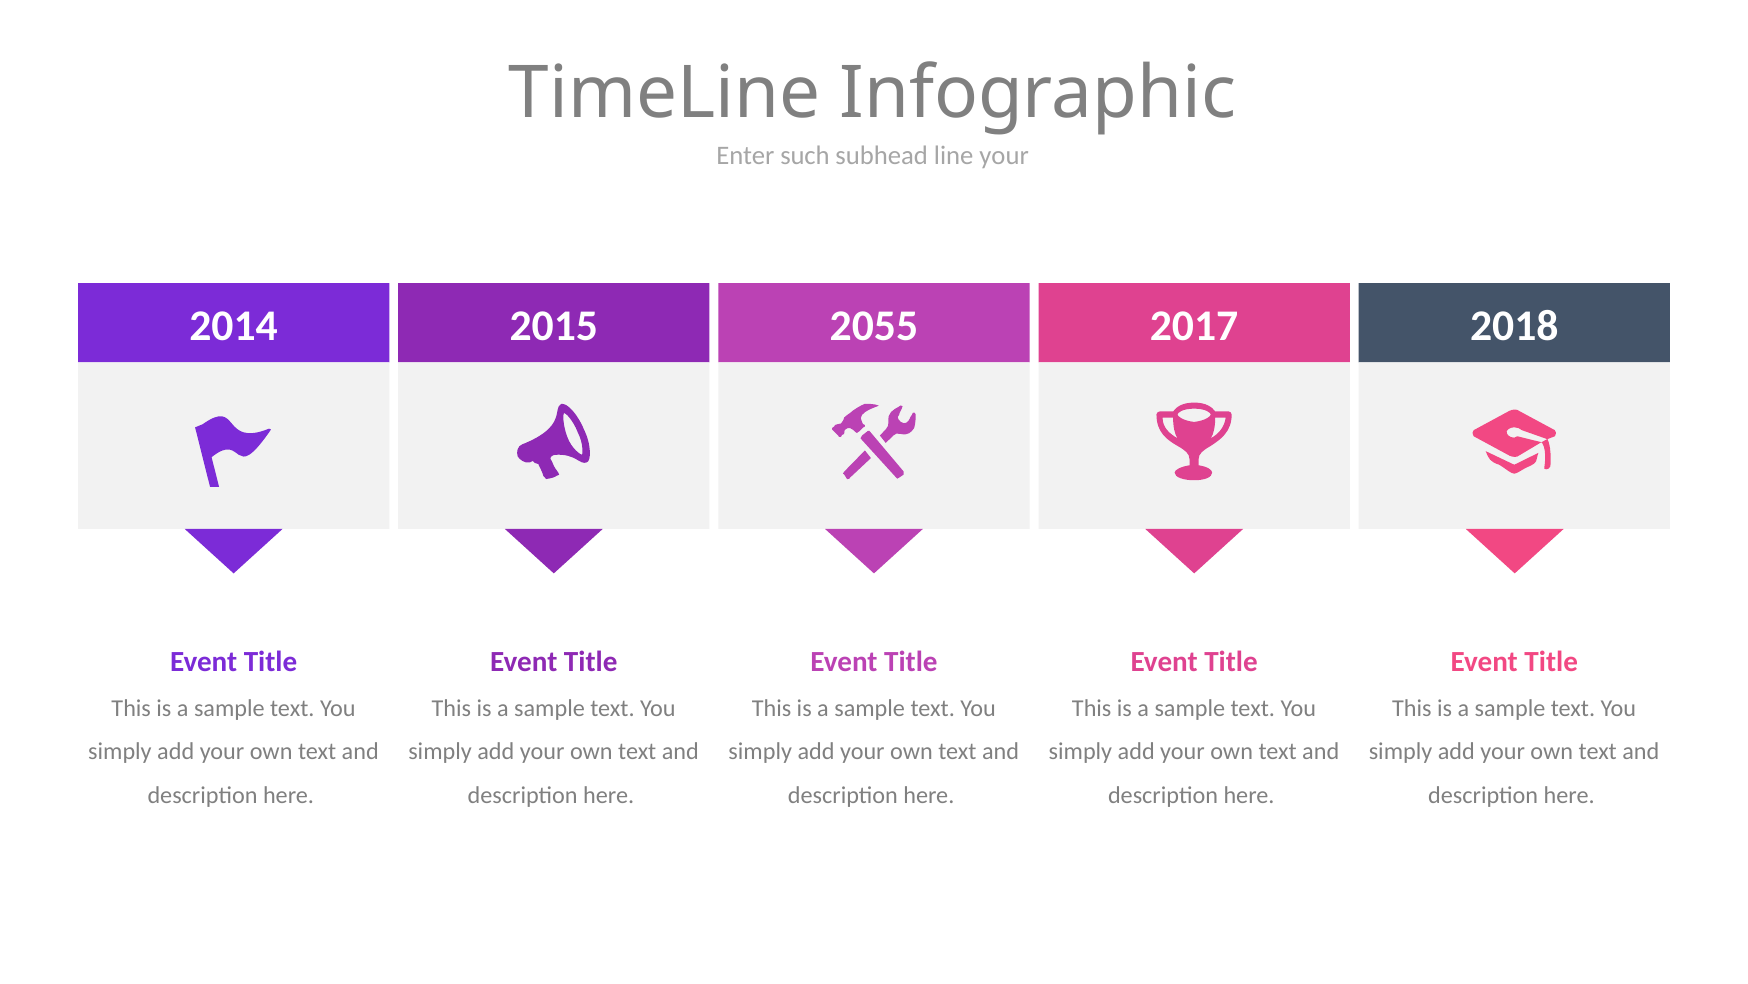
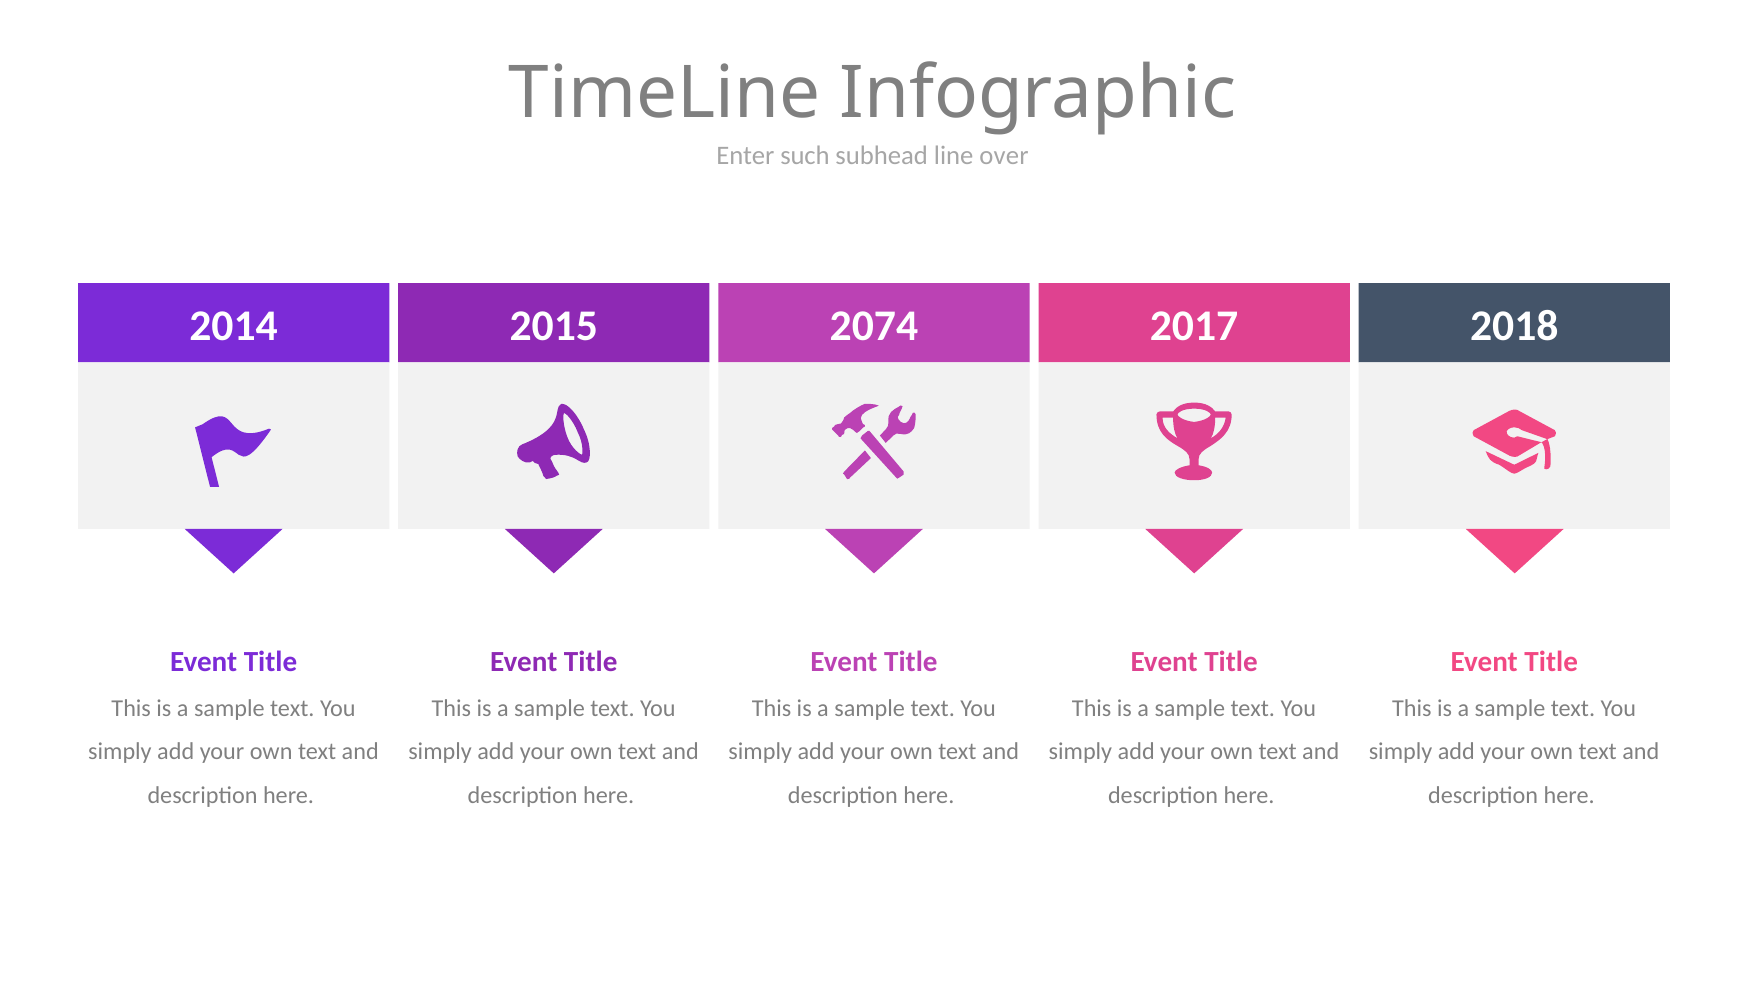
line your: your -> over
2055: 2055 -> 2074
